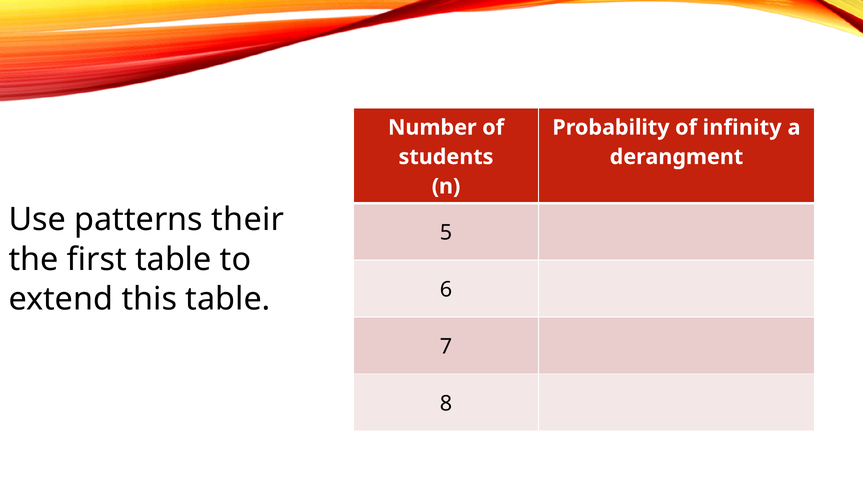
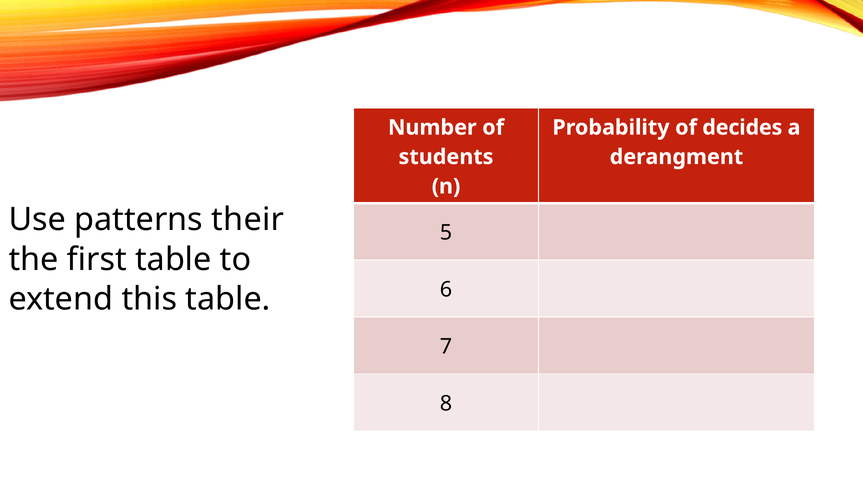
infinity: infinity -> decides
